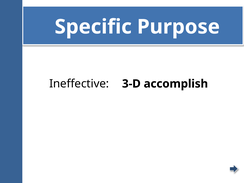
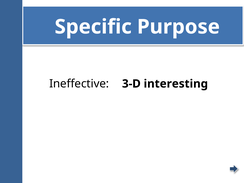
accomplish: accomplish -> interesting
